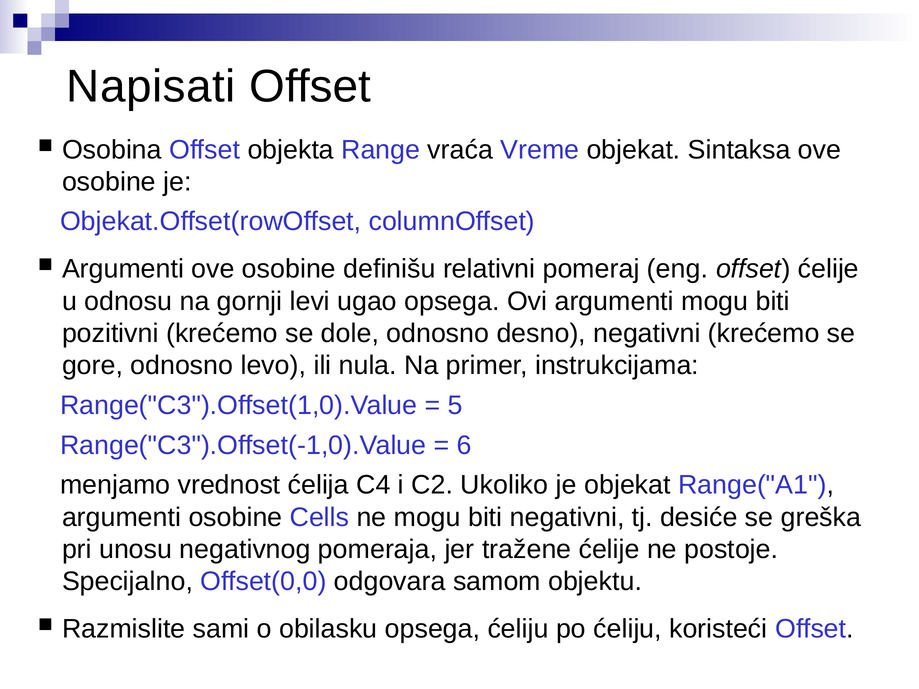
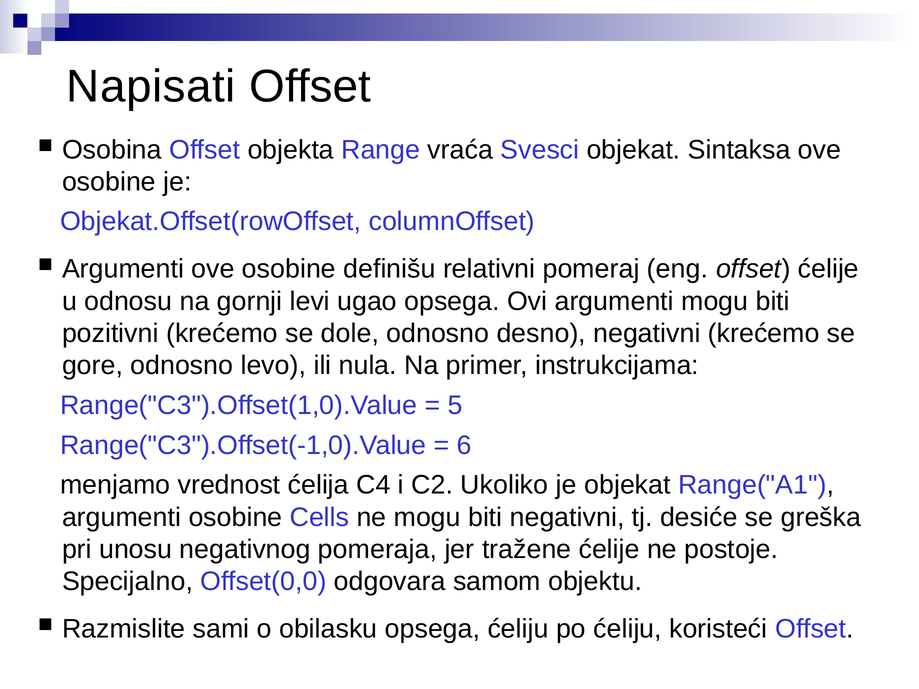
Vreme: Vreme -> Svesci
